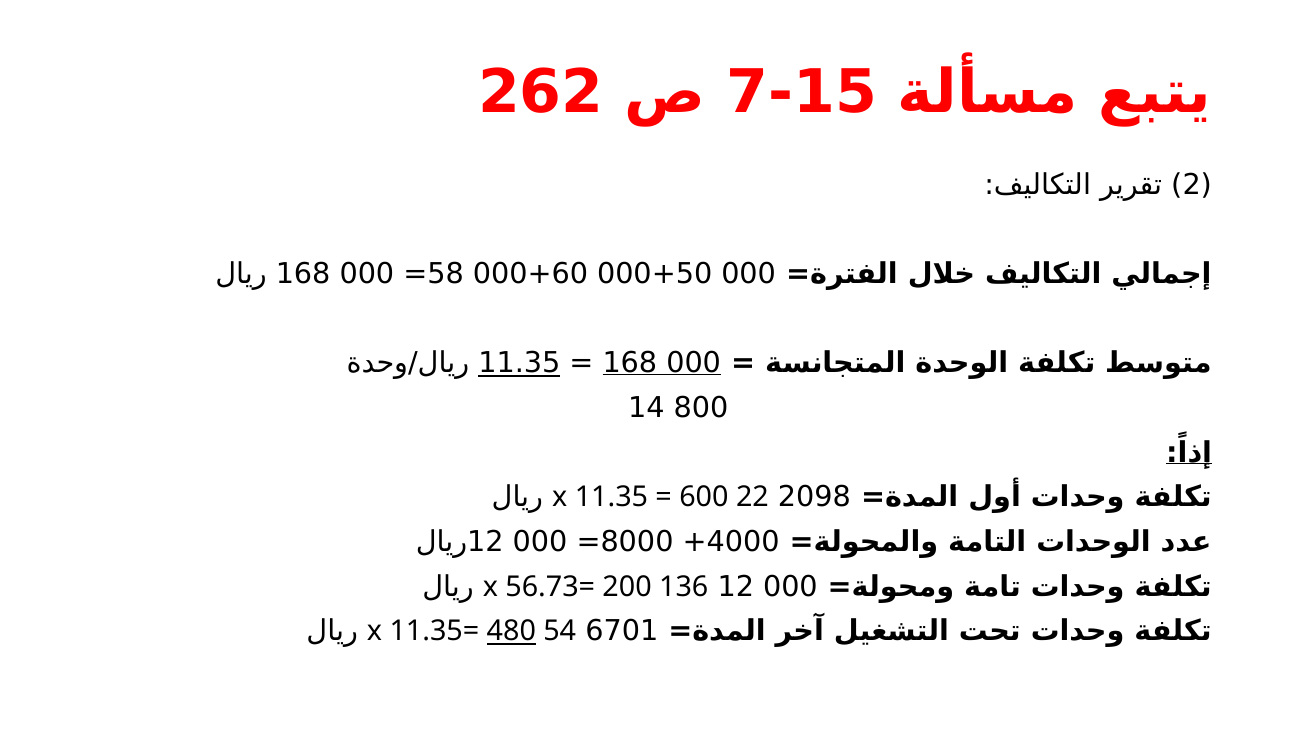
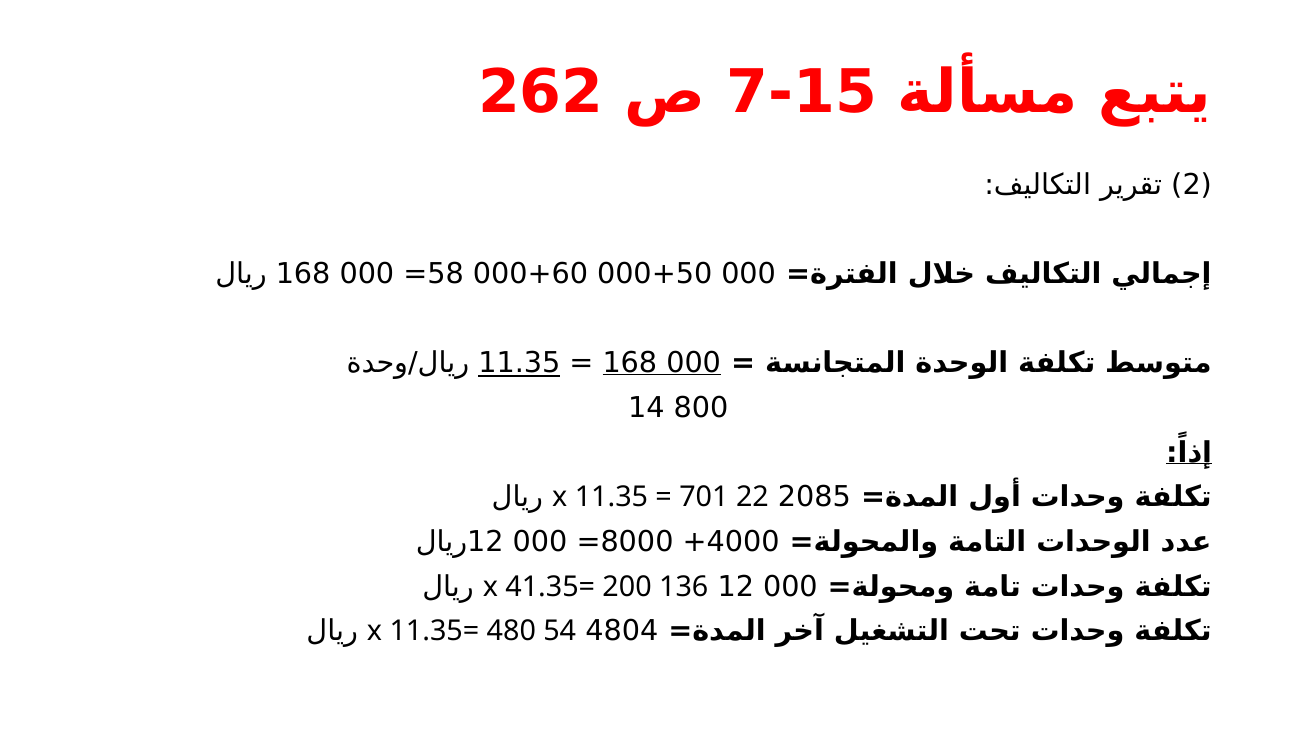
2098: 2098 -> 2085
600: 600 -> 701
56.73=: 56.73= -> 41.35=
6701: 6701 -> 4804
480 underline: present -> none
